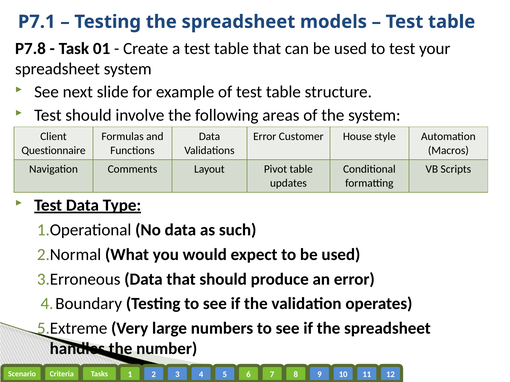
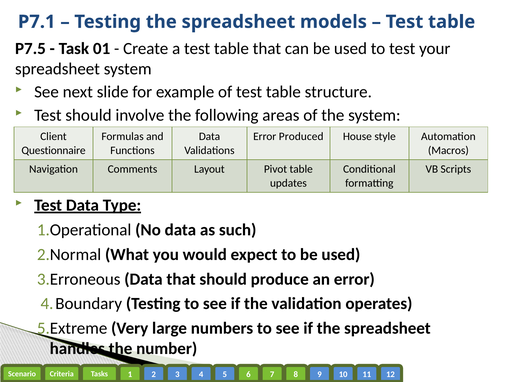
P7.8: P7.8 -> P7.5
Customer: Customer -> Produced
